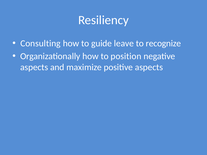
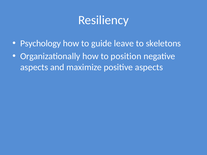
Consulting: Consulting -> Psychology
recognize: recognize -> skeletons
